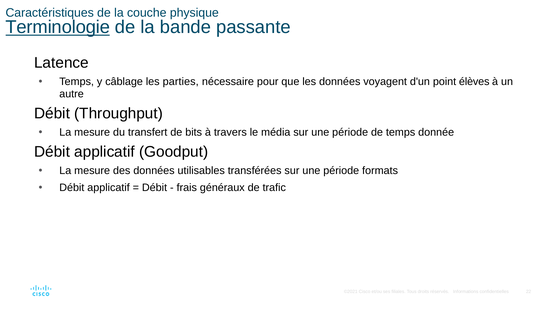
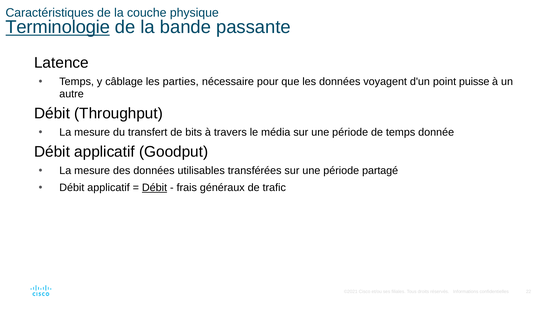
élèves: élèves -> puisse
formats: formats -> partagé
Débit at (155, 187) underline: none -> present
